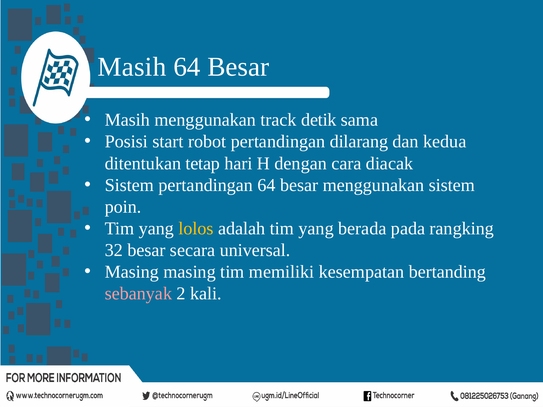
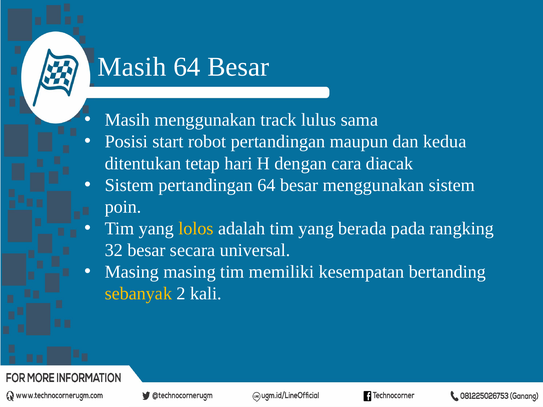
detik: detik -> lulus
dilarang: dilarang -> maupun
sebanyak colour: pink -> yellow
